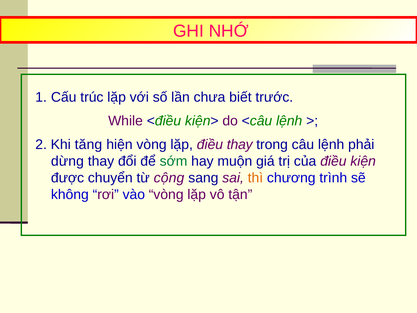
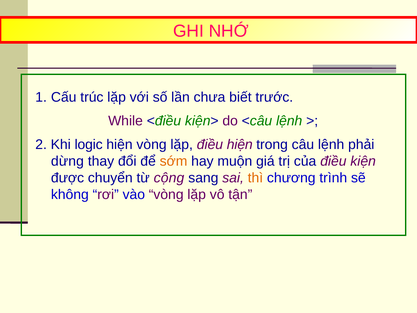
tăng: tăng -> logic
điều thay: thay -> hiện
sớm colour: green -> orange
